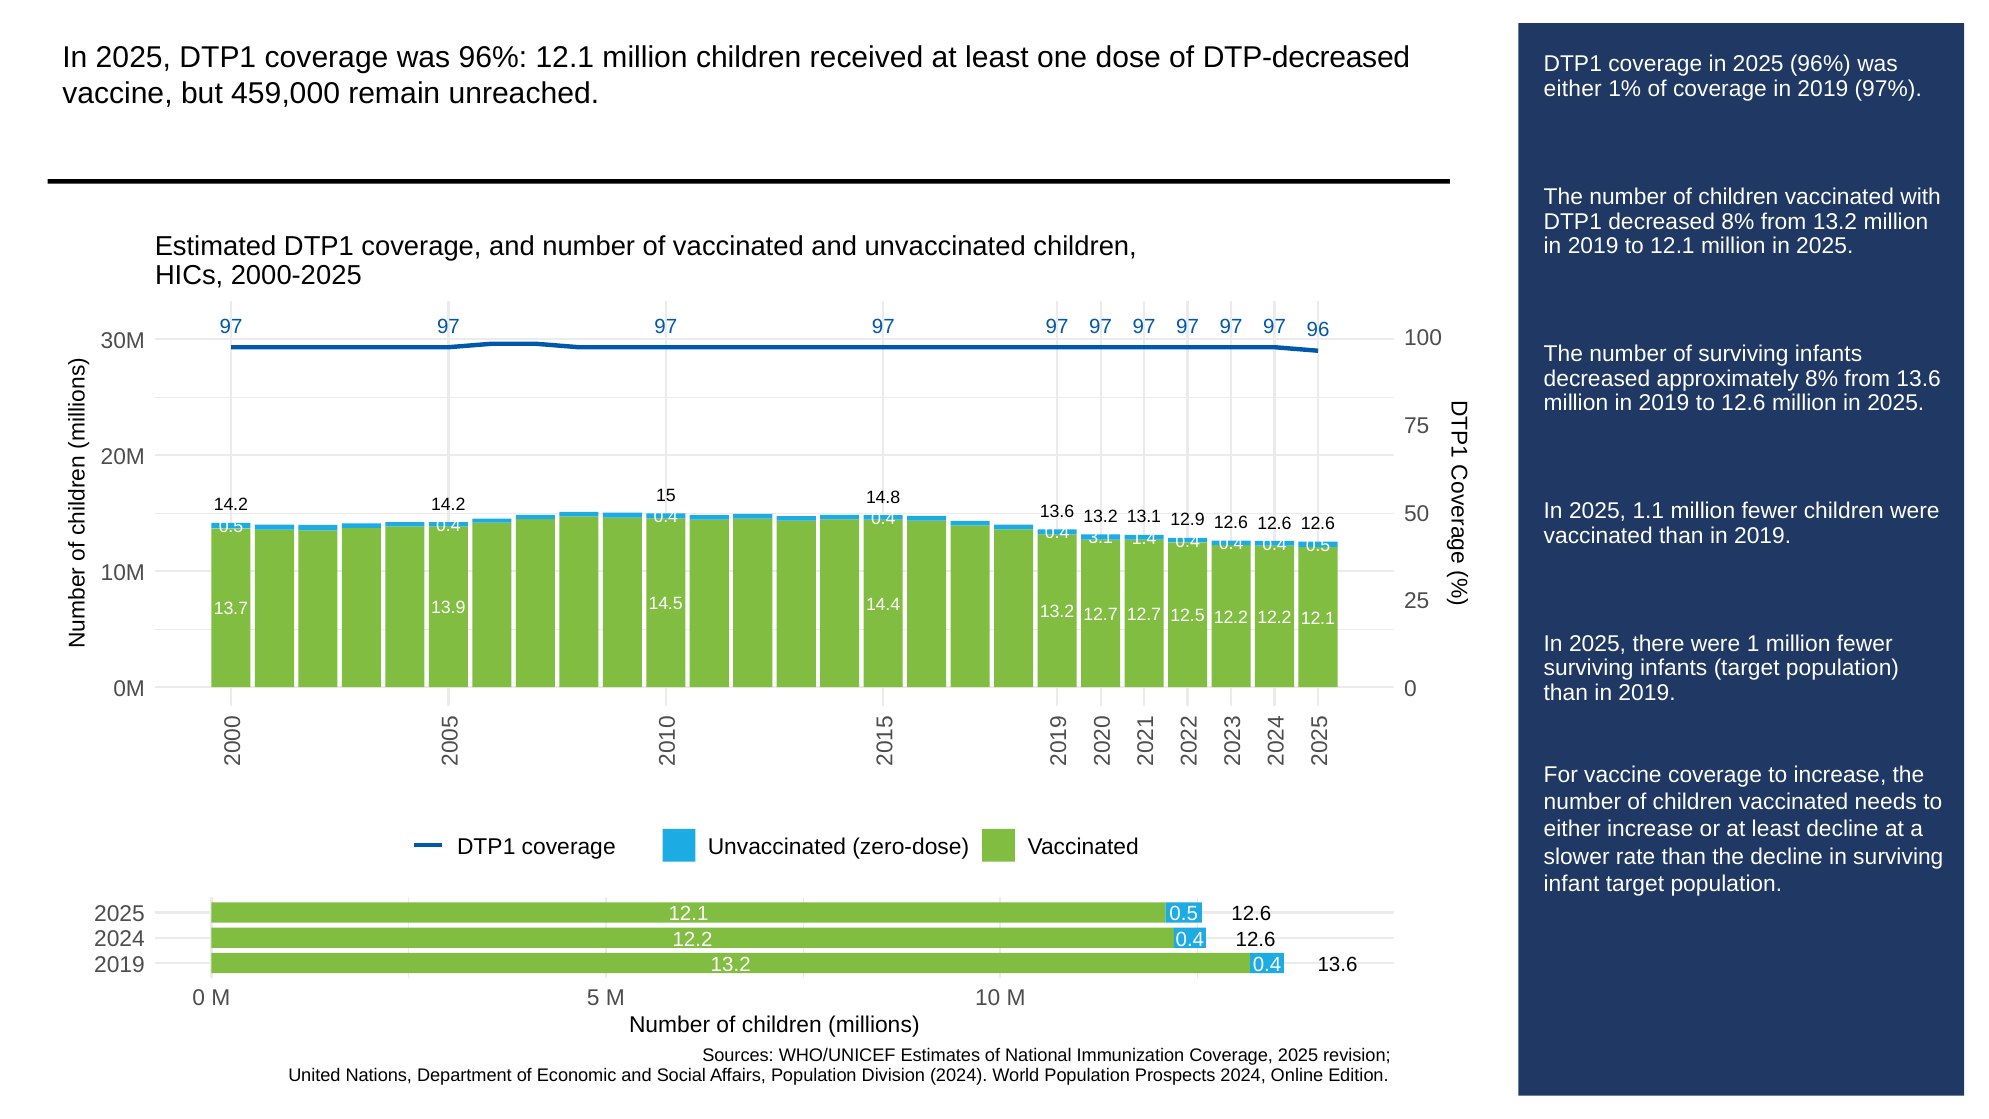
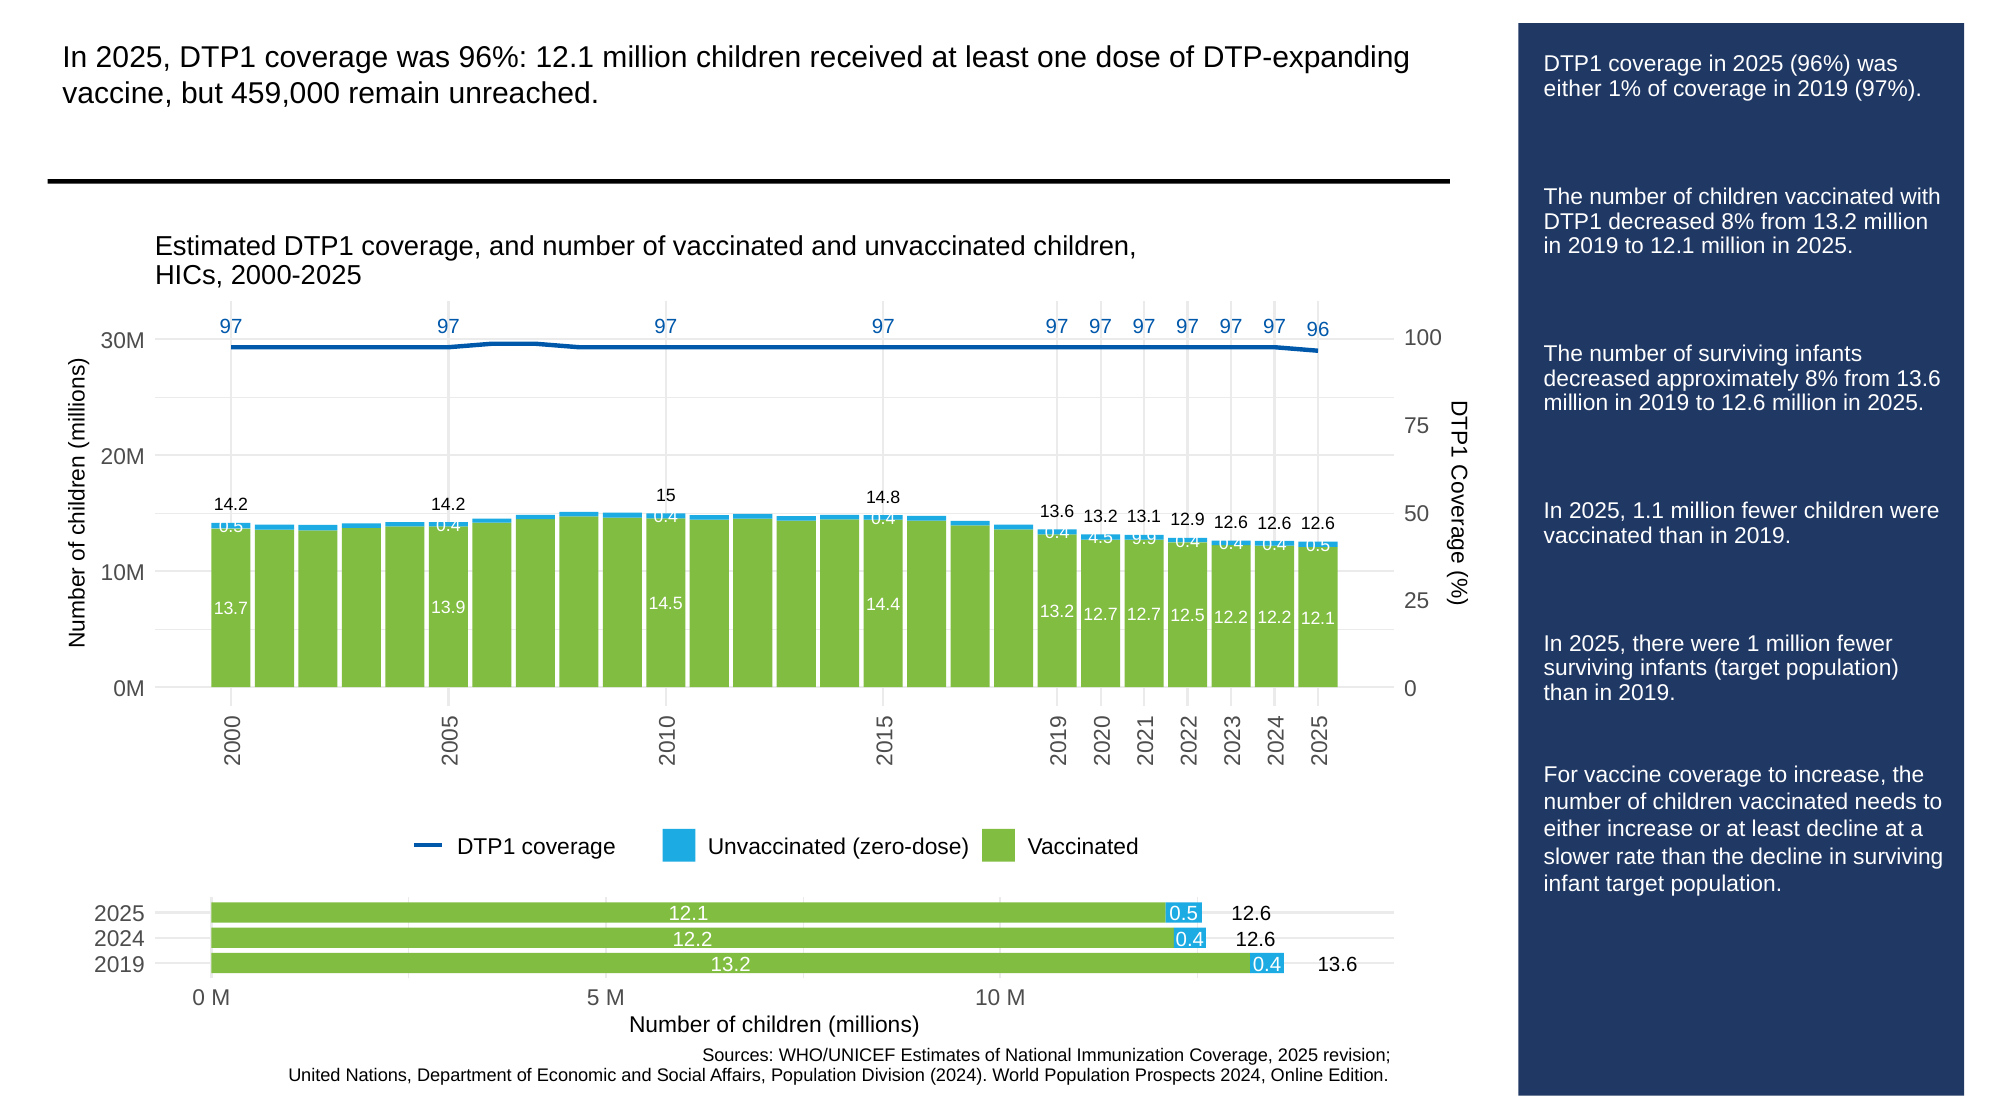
DTP-decreased: DTP-decreased -> DTP-expanding
3.1: 3.1 -> 4.5
1.4: 1.4 -> 9.9
